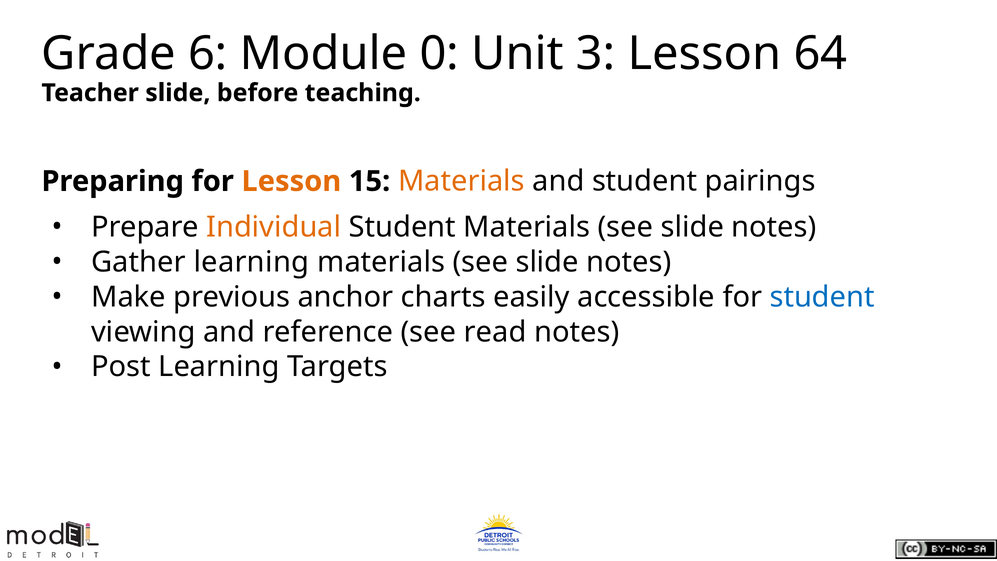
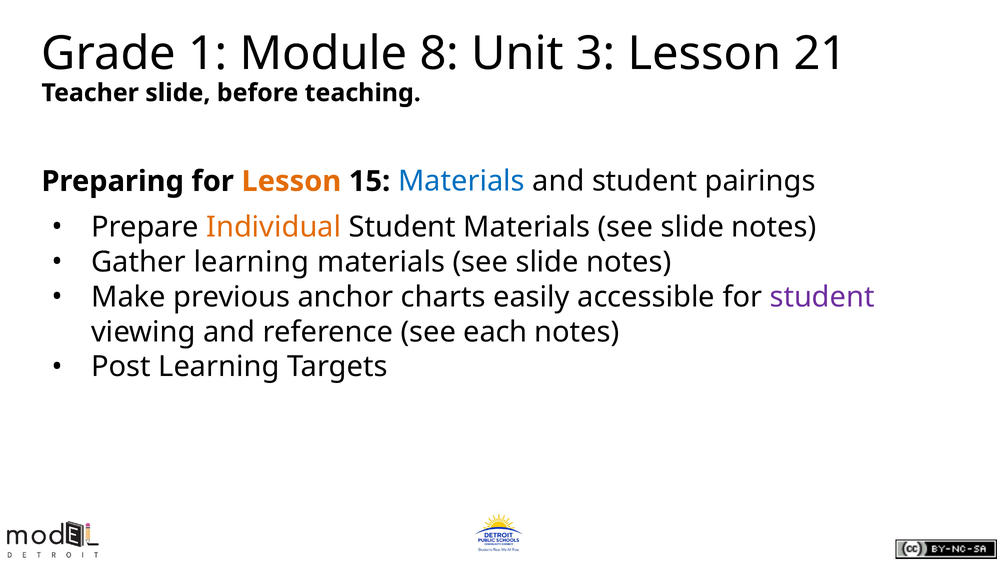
6: 6 -> 1
0: 0 -> 8
64: 64 -> 21
Materials at (461, 181) colour: orange -> blue
student at (822, 297) colour: blue -> purple
read: read -> each
